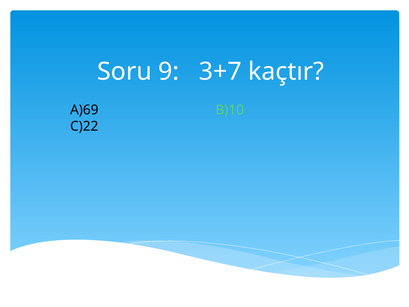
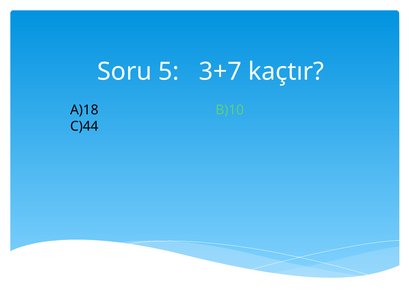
9: 9 -> 5
A)69: A)69 -> A)18
C)22: C)22 -> C)44
